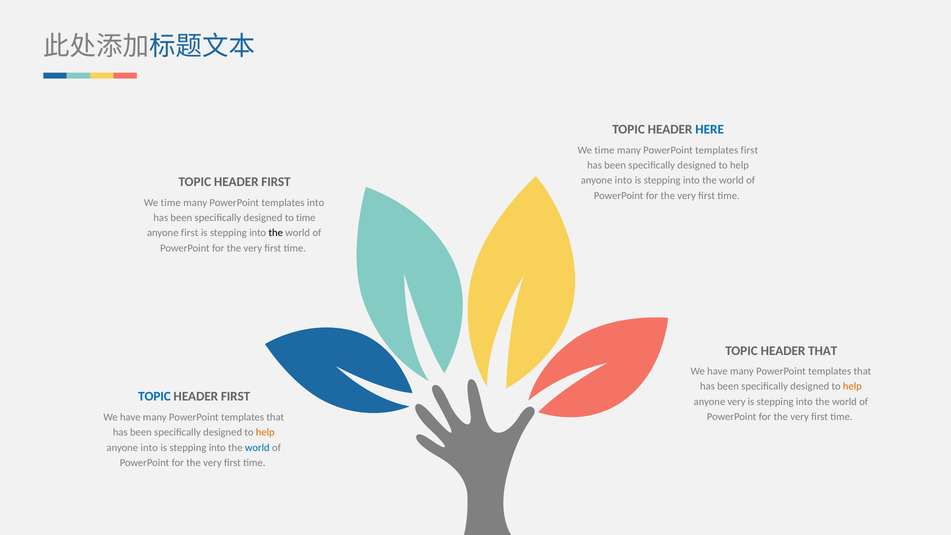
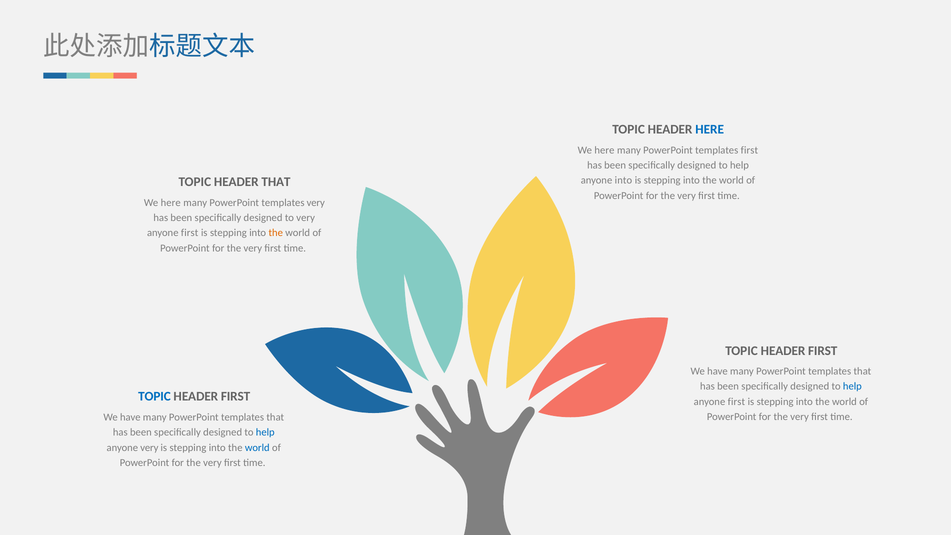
time at (604, 150): time -> here
FIRST at (276, 182): FIRST -> THAT
time at (171, 203): time -> here
templates into: into -> very
to time: time -> very
the at (276, 233) colour: black -> orange
THAT at (823, 351): THAT -> FIRST
help at (852, 386) colour: orange -> blue
very at (736, 402): very -> first
help at (265, 432) colour: orange -> blue
into at (149, 447): into -> very
